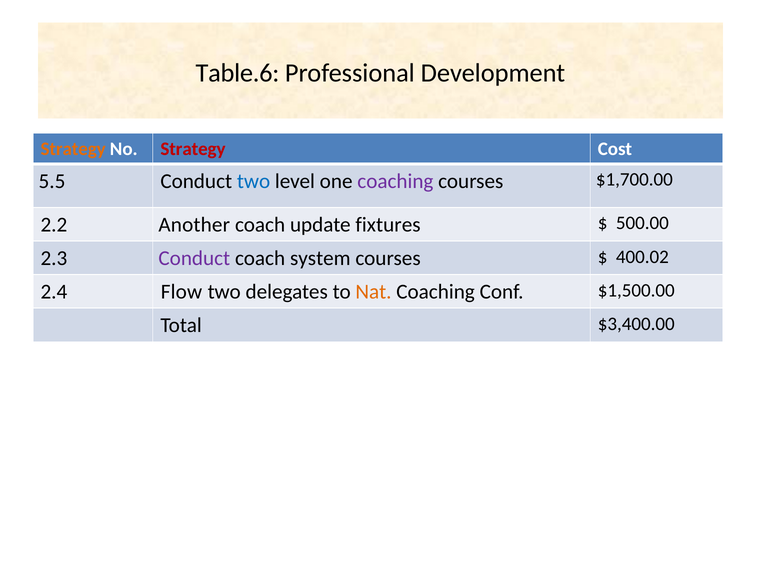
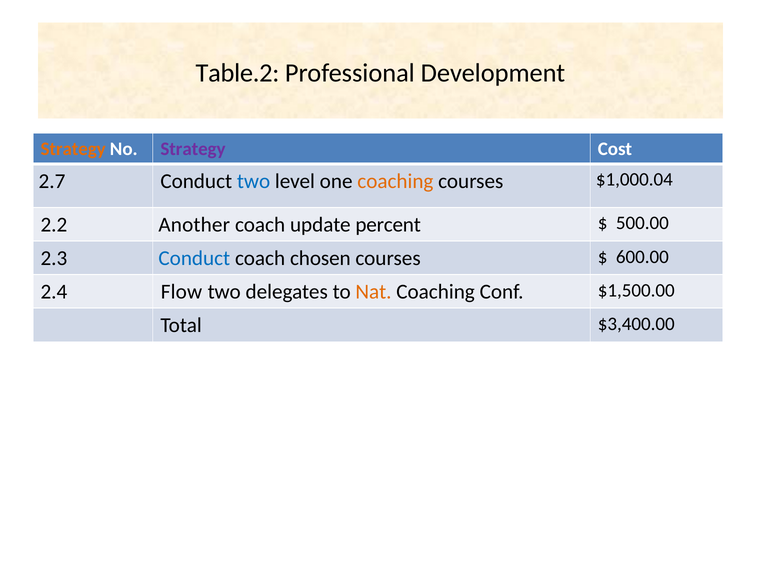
Table.6: Table.6 -> Table.2
Strategy at (193, 149) colour: red -> purple
5.5: 5.5 -> 2.7
coaching at (395, 181) colour: purple -> orange
$1,700.00: $1,700.00 -> $1,000.04
fixtures: fixtures -> percent
Conduct at (194, 258) colour: purple -> blue
system: system -> chosen
400.02: 400.02 -> 600.00
